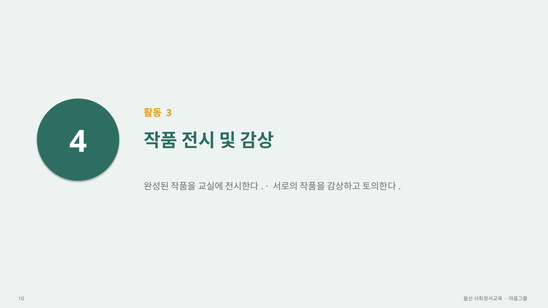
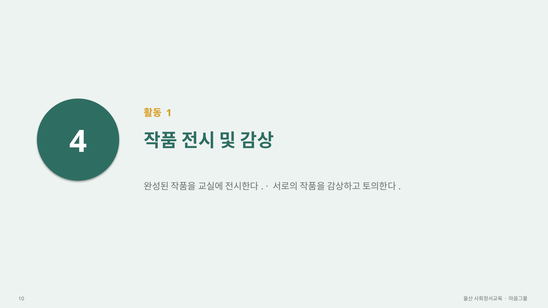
3: 3 -> 1
